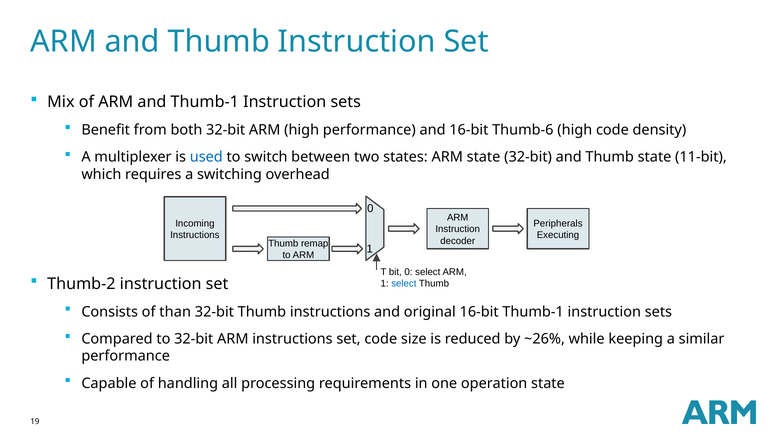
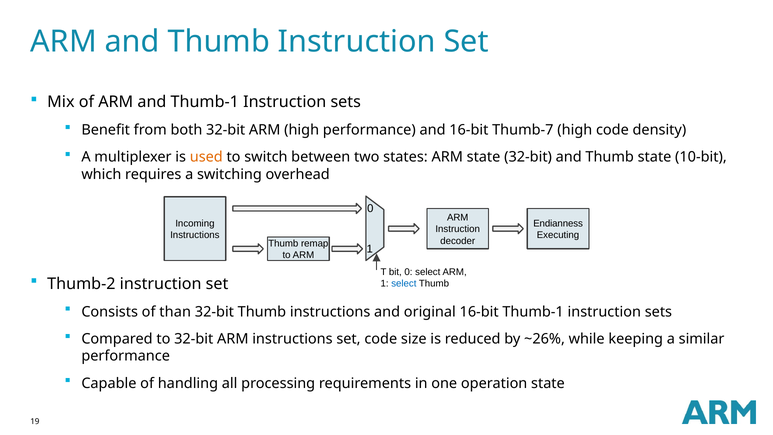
Thumb-6: Thumb-6 -> Thumb-7
used colour: blue -> orange
11-bit: 11-bit -> 10-bit
Peripherals: Peripherals -> Endianness
